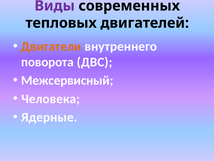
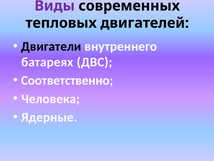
Двигатели colour: orange -> black
поворота: поворота -> батареях
Межсервисный: Межсервисный -> Соответственно
